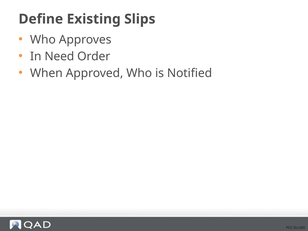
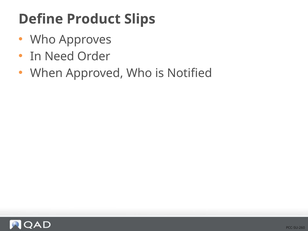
Existing: Existing -> Product
